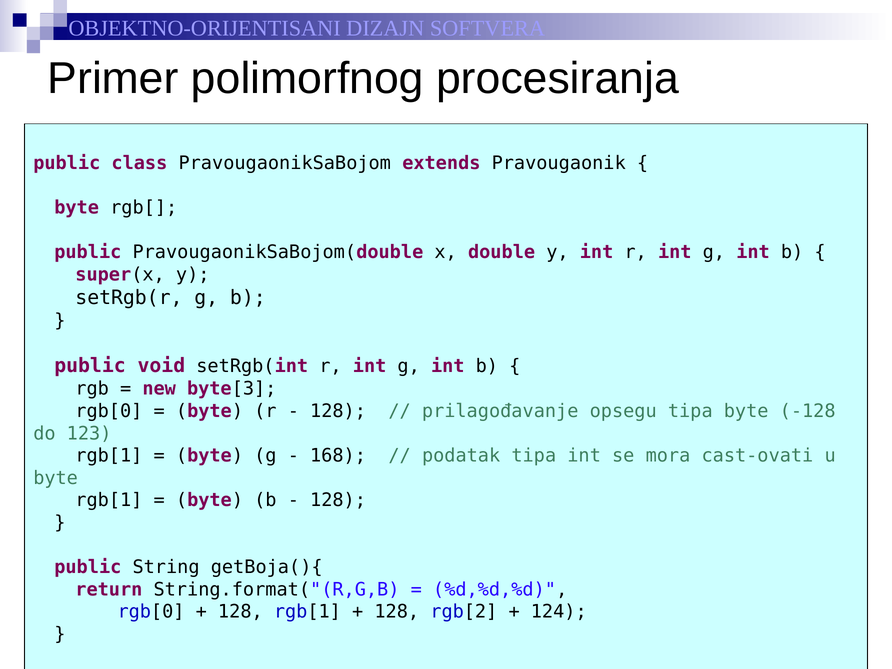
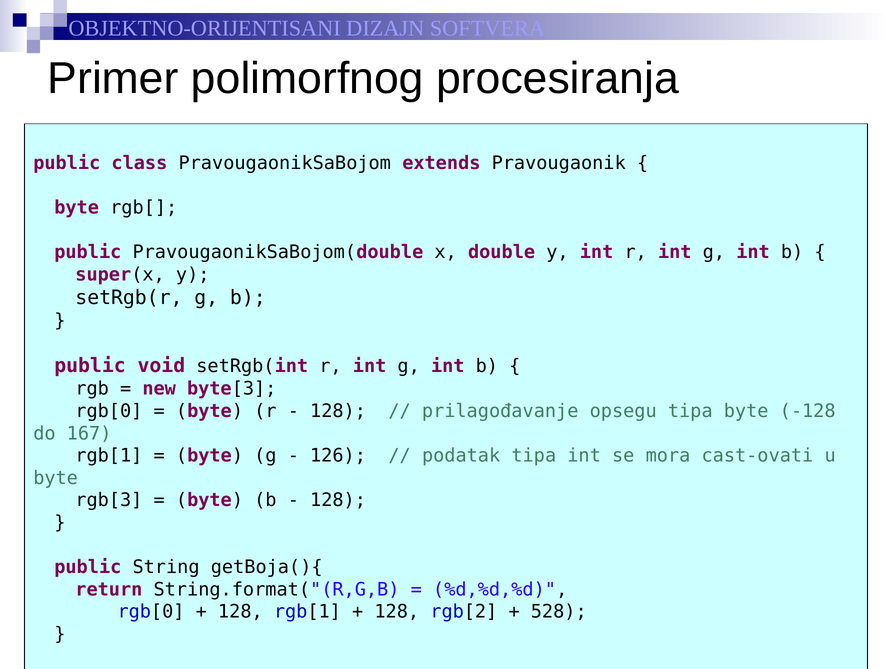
123: 123 -> 167
168: 168 -> 126
rgb[1 at (109, 500): rgb[1 -> rgb[3
124: 124 -> 528
